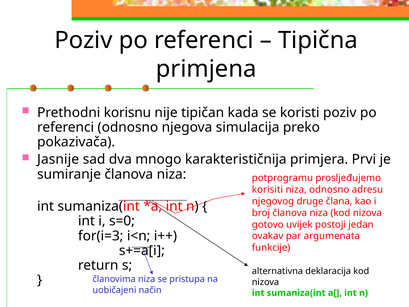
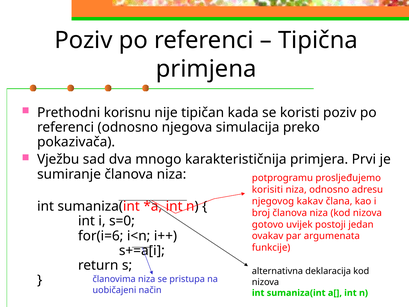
Jasnije: Jasnije -> Vježbu
druge: druge -> kakav
for(i=3: for(i=3 -> for(i=6
